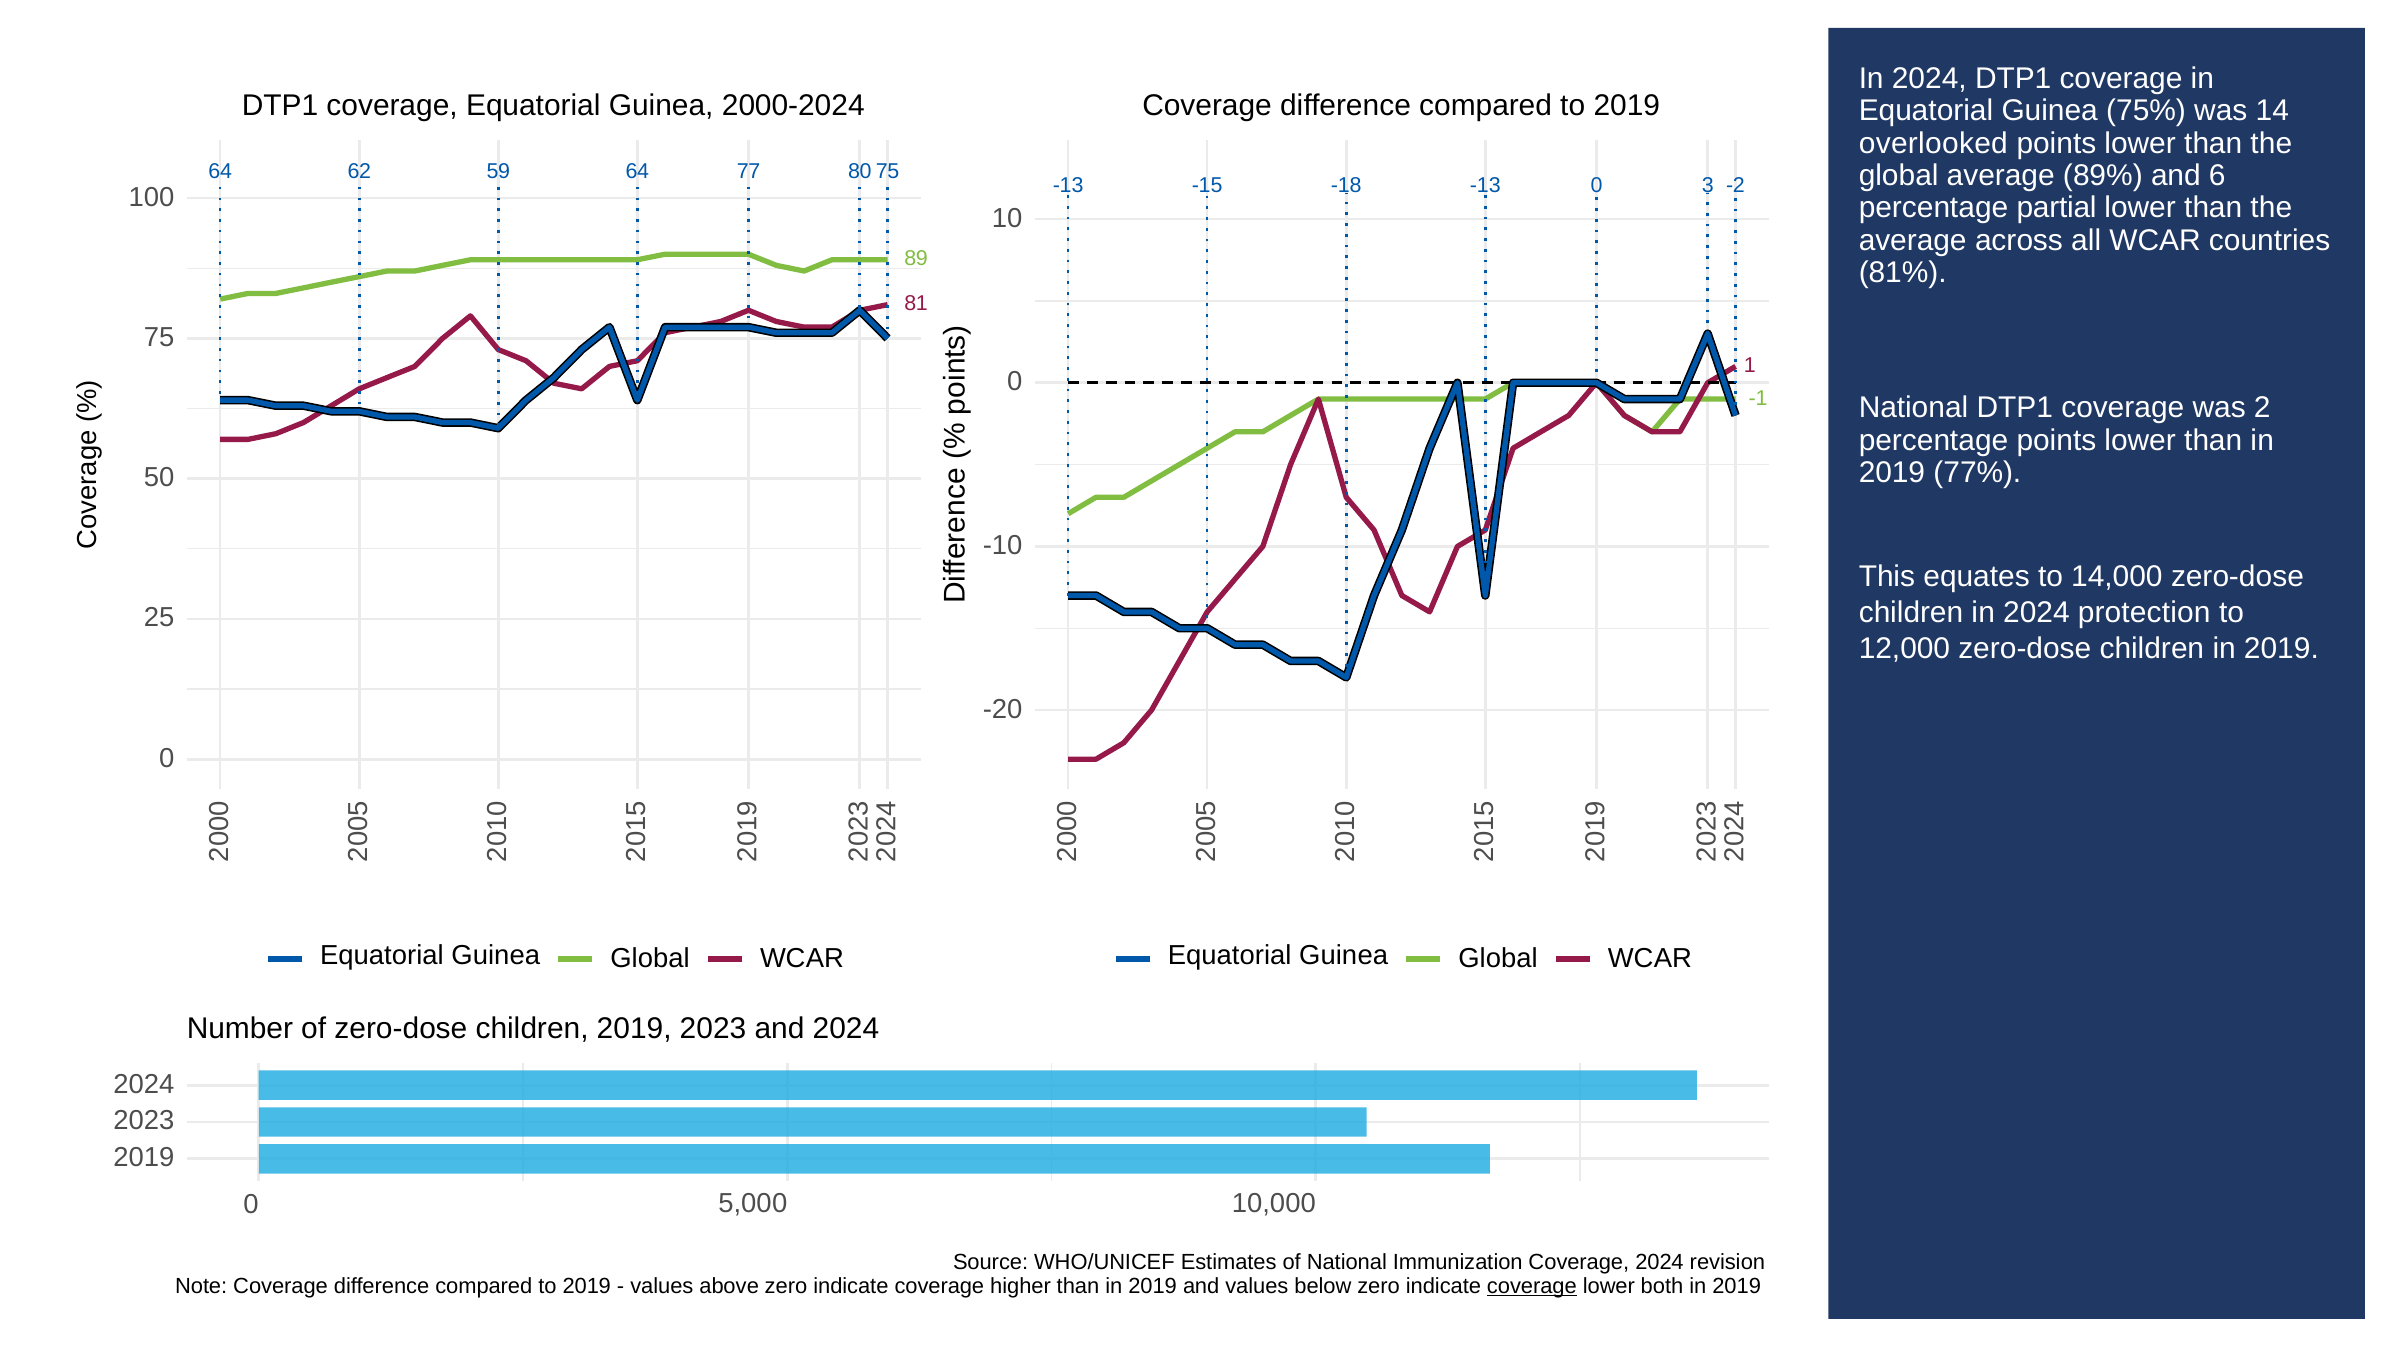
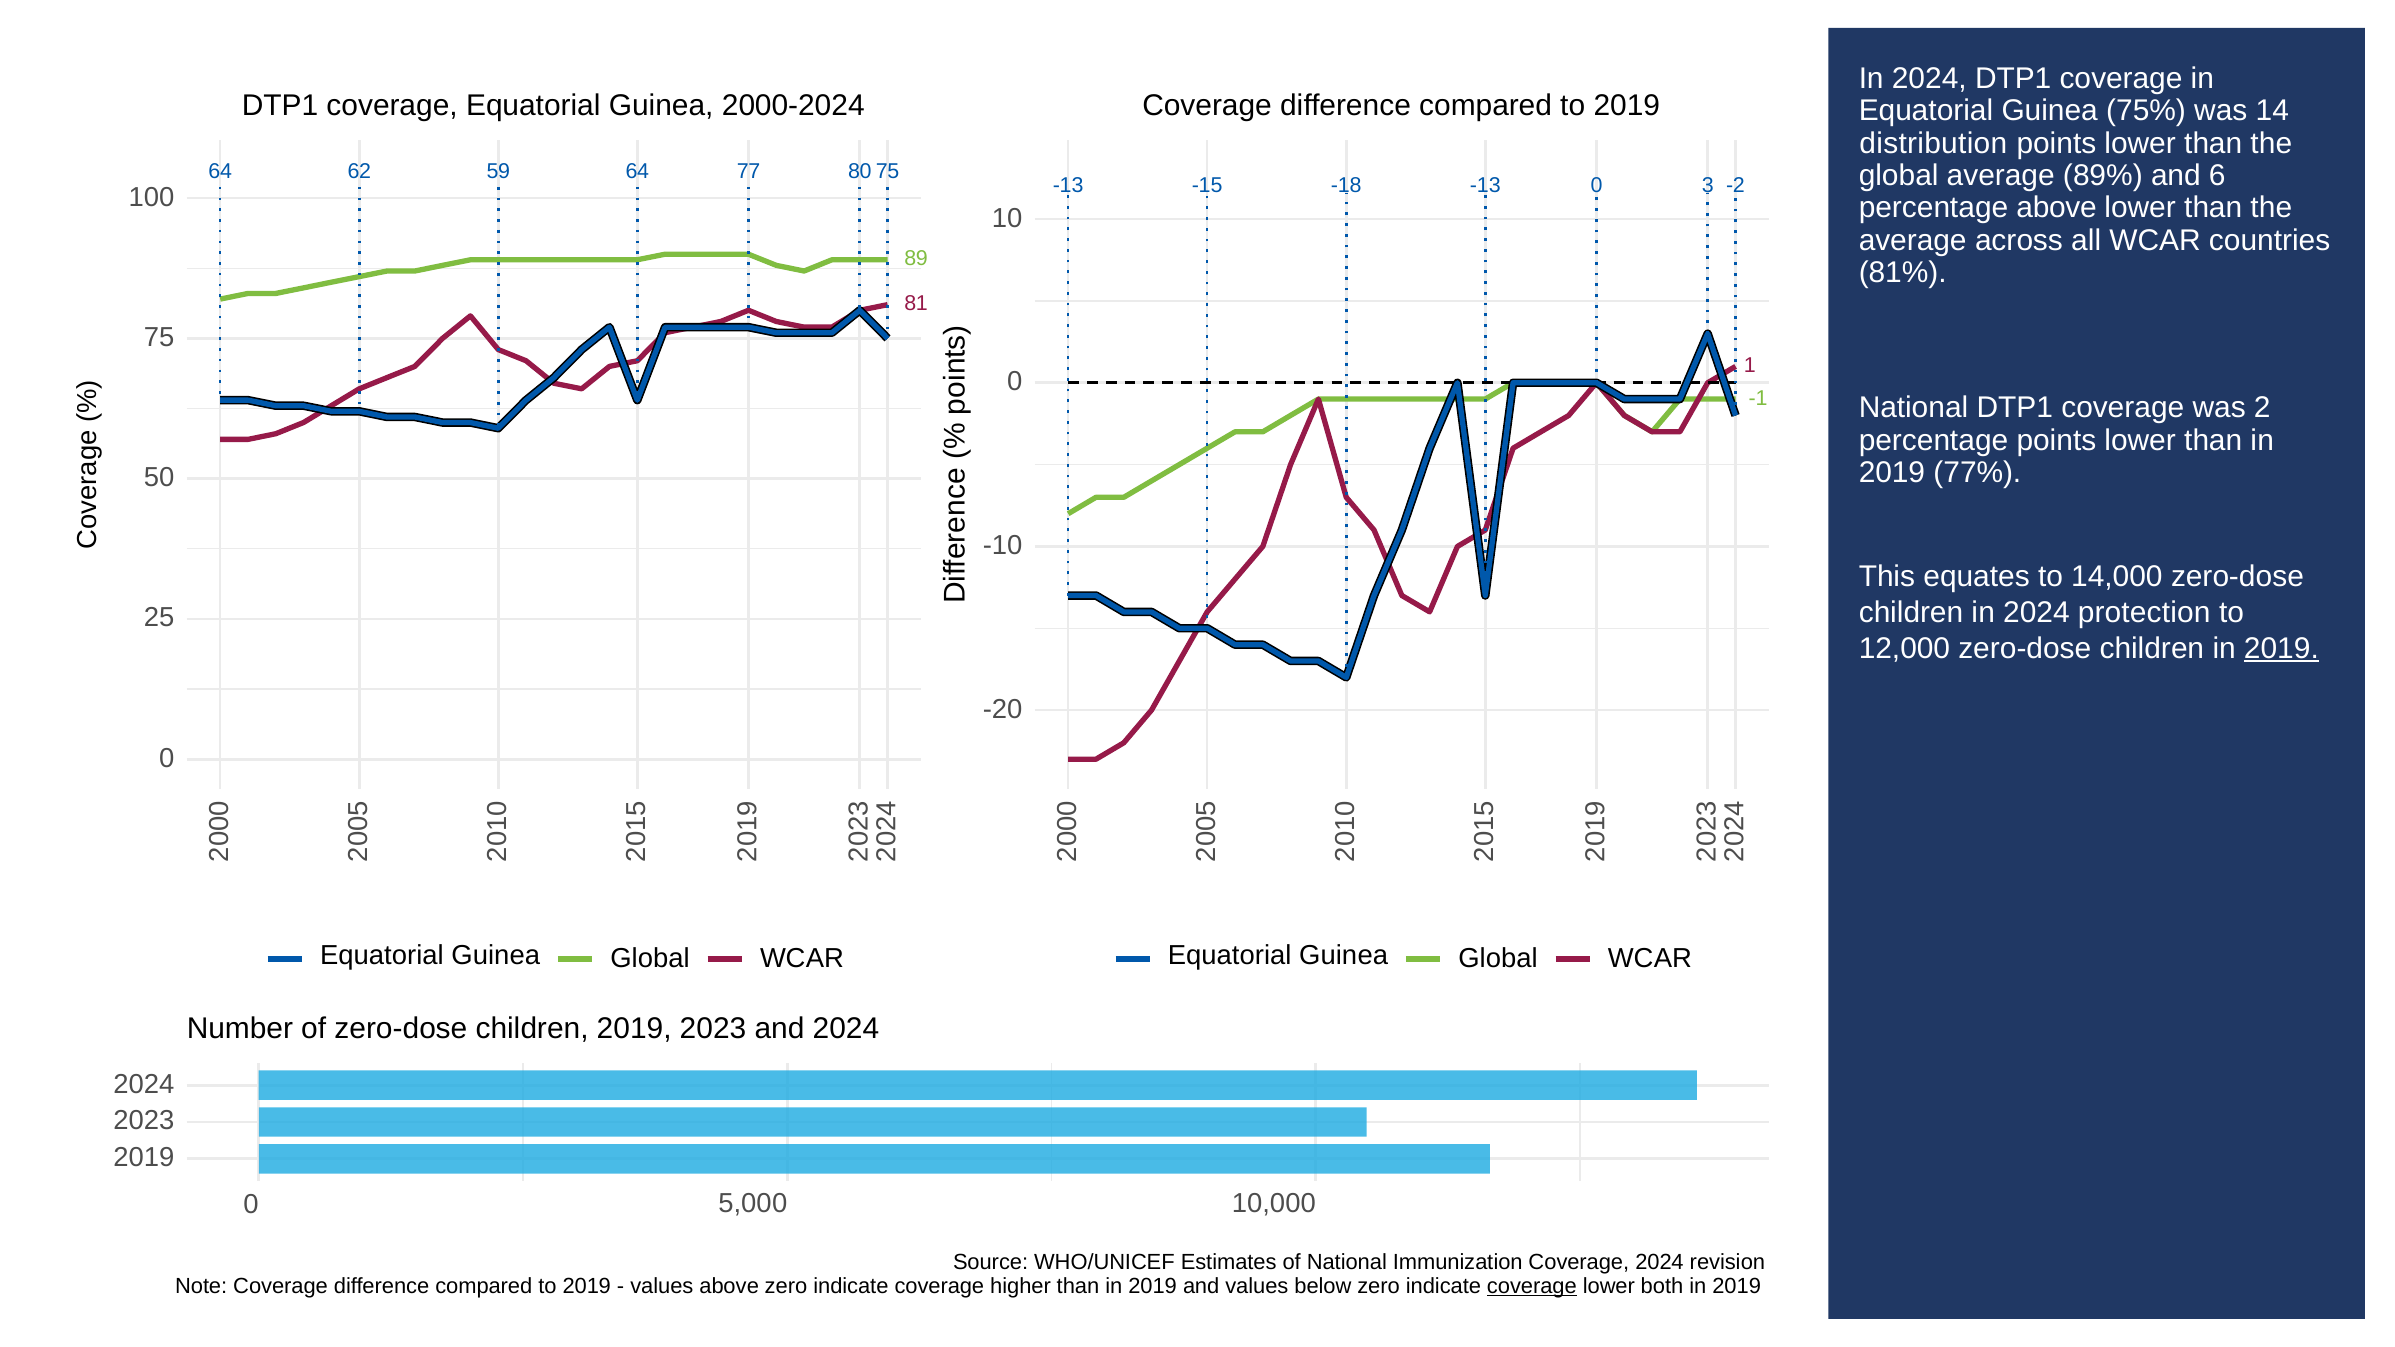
overlooked: overlooked -> distribution
percentage partial: partial -> above
2019 at (2281, 649) underline: none -> present
